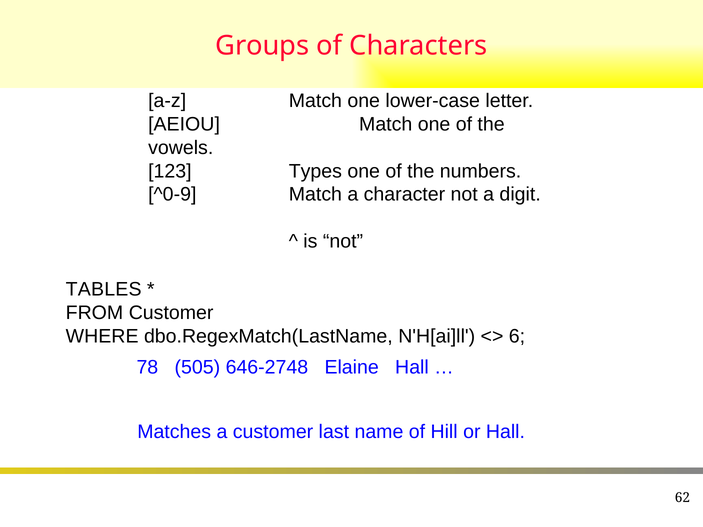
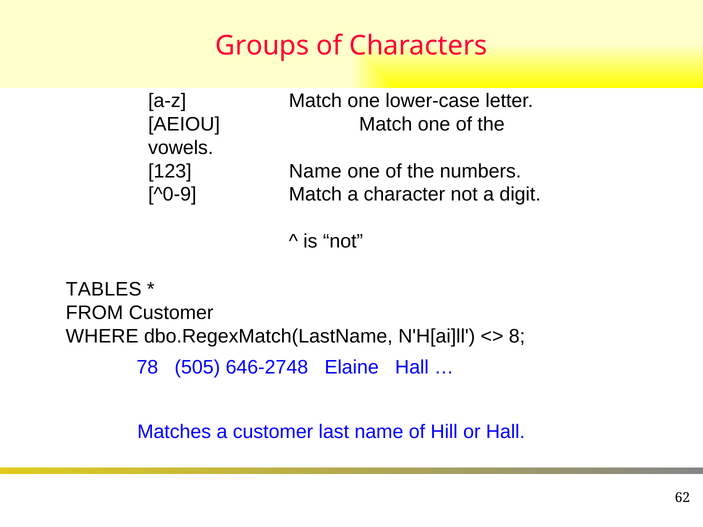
123 Types: Types -> Name
6: 6 -> 8
